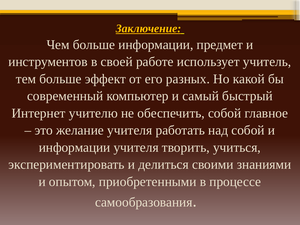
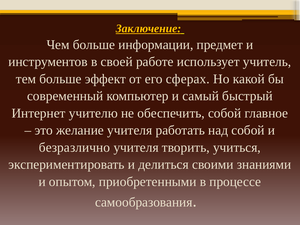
разных: разных -> сферах
информации at (75, 147): информации -> безразлично
